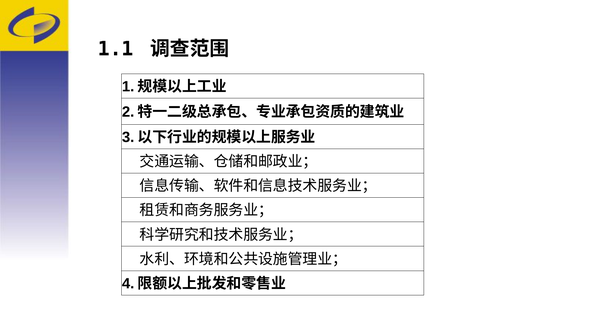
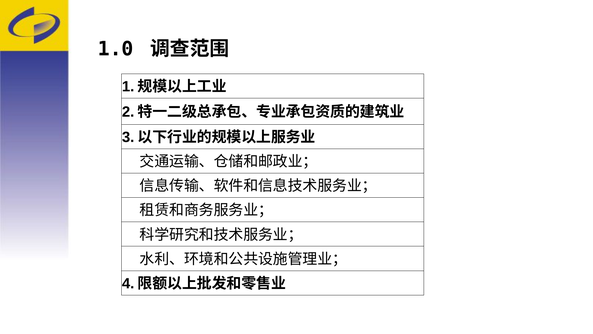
1.1: 1.1 -> 1.0
